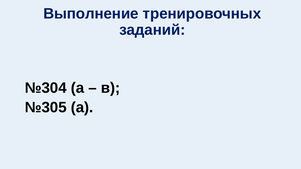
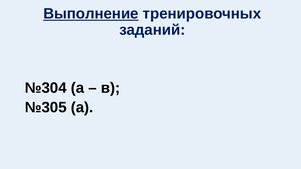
Выполнение underline: none -> present
